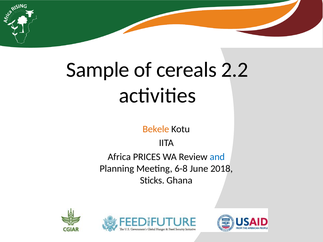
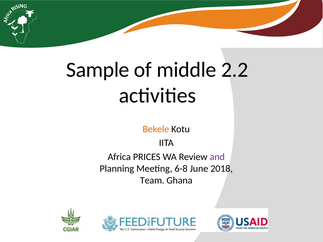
cereals: cereals -> middle
and colour: blue -> purple
Sticks: Sticks -> Team
